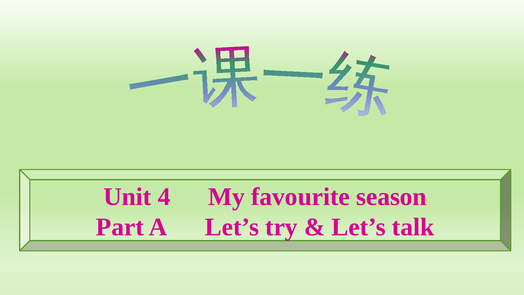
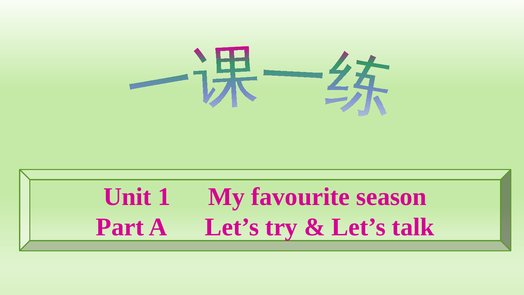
4: 4 -> 1
